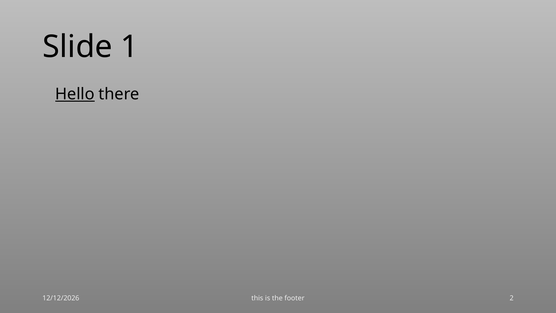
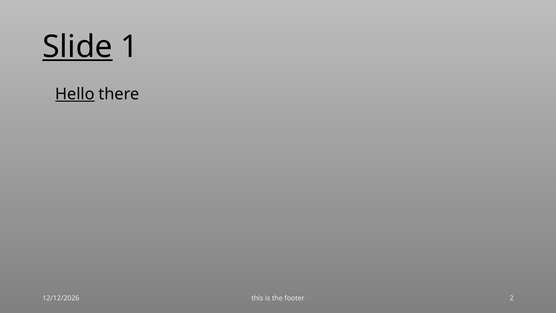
Slide underline: none -> present
